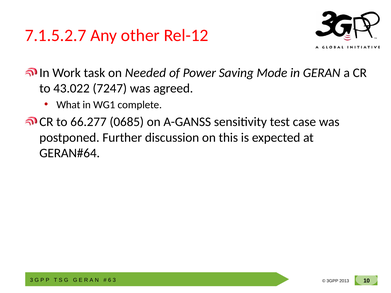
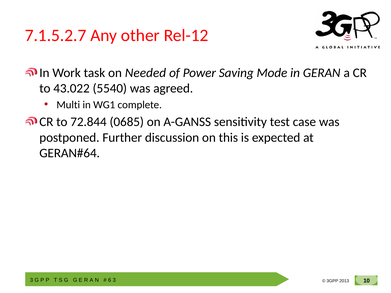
7247: 7247 -> 5540
What: What -> Multi
66.277: 66.277 -> 72.844
